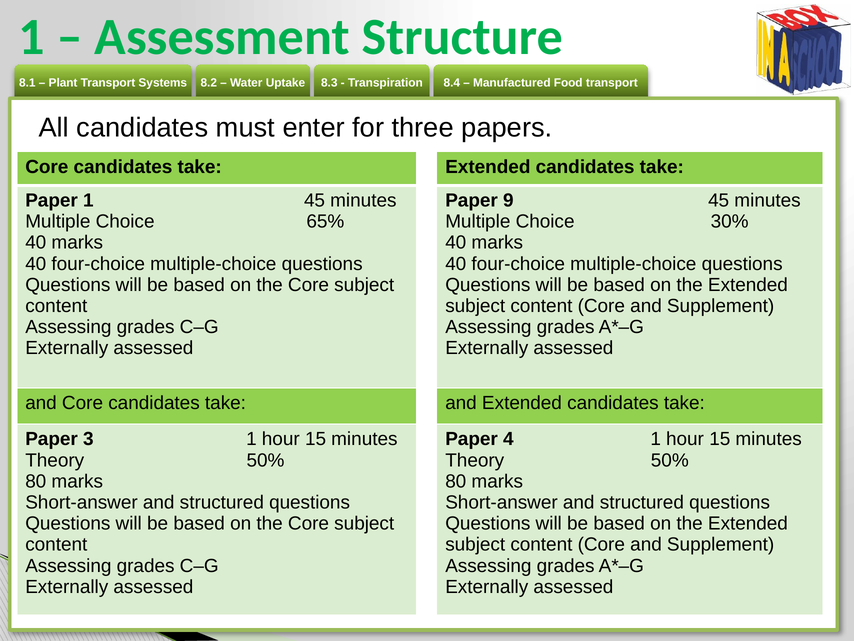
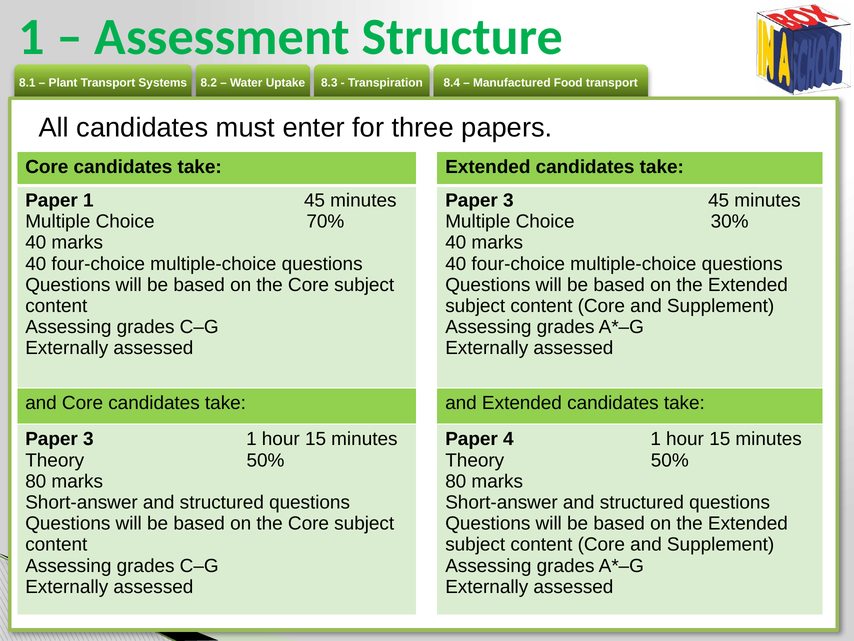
9 at (508, 200): 9 -> 3
65%: 65% -> 70%
